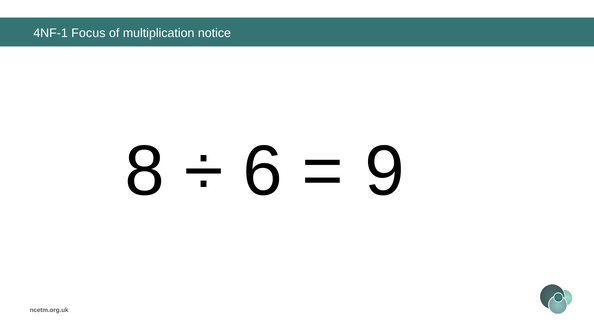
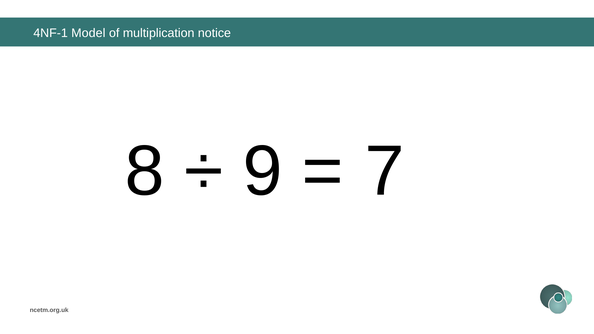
Focus: Focus -> Model
6: 6 -> 9
9: 9 -> 7
